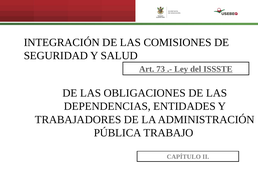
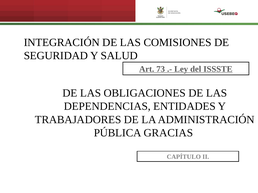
TRABAJO: TRABAJO -> GRACIAS
